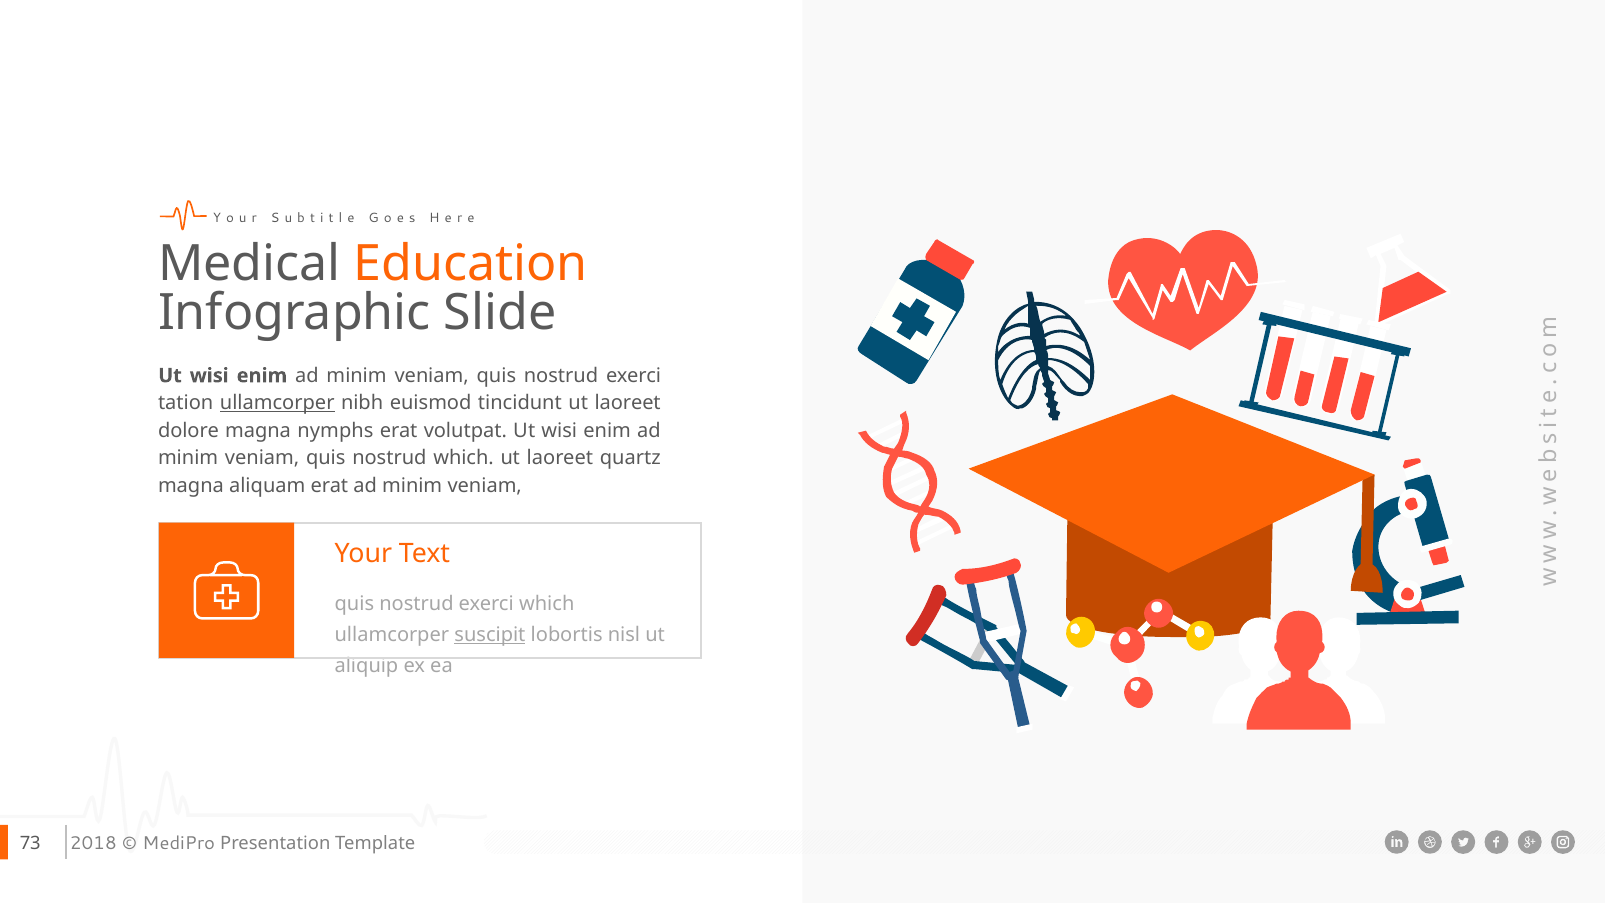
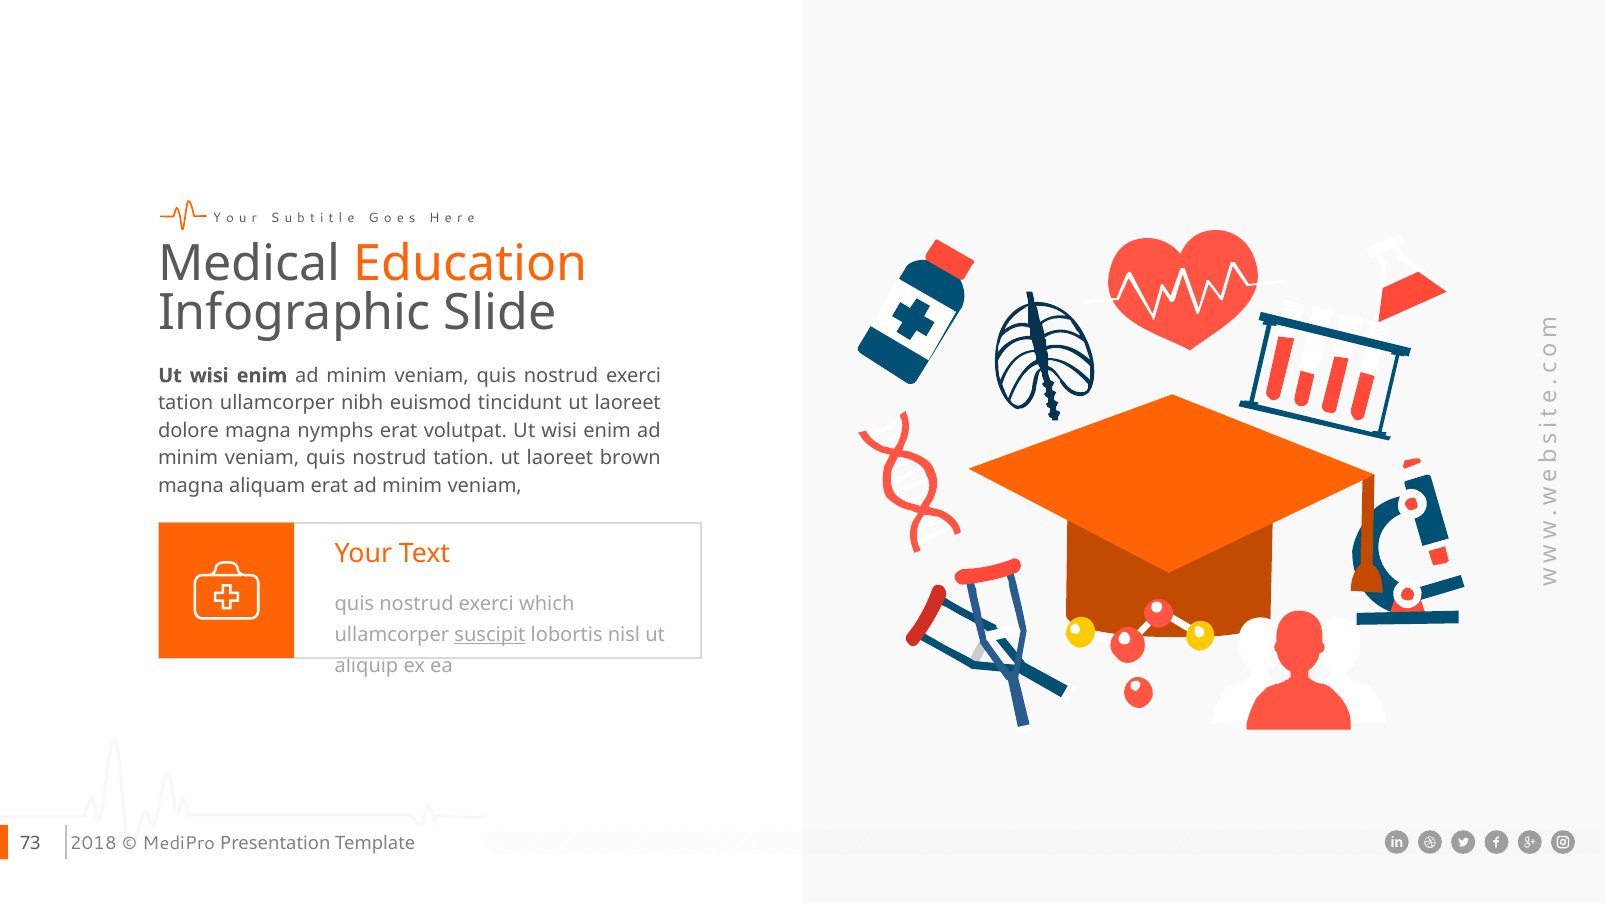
ullamcorper at (277, 403) underline: present -> none
nostrud which: which -> tation
quartz: quartz -> brown
